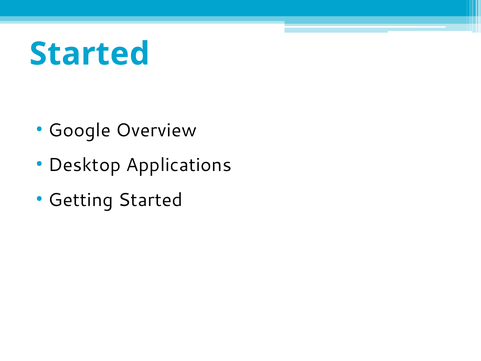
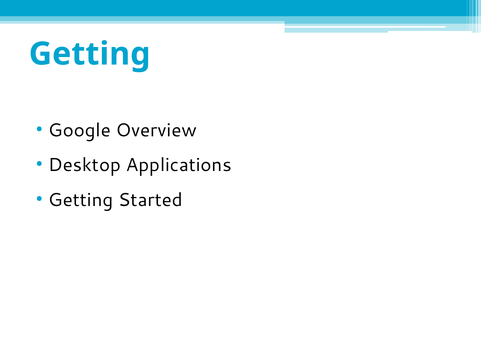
Started at (90, 54): Started -> Getting
